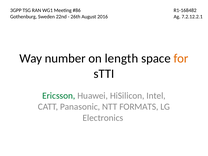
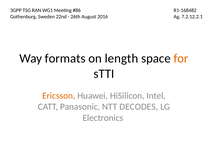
number: number -> formats
Ericsson colour: green -> orange
FORMATS: FORMATS -> DECODES
